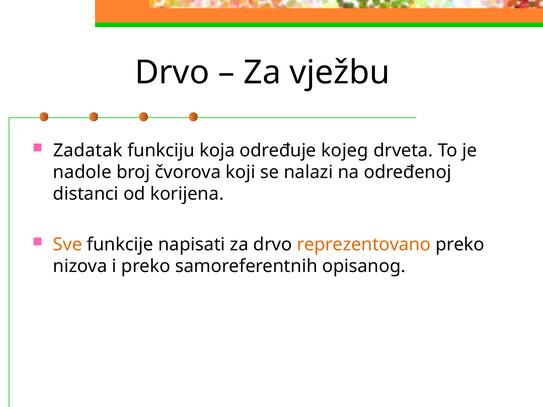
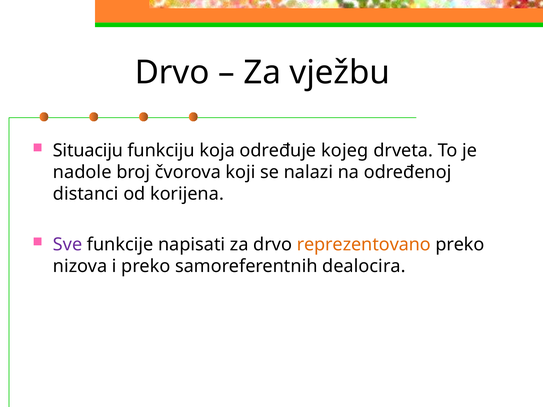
Zadatak: Zadatak -> Situaciju
Sve colour: orange -> purple
opisanog: opisanog -> dealocira
